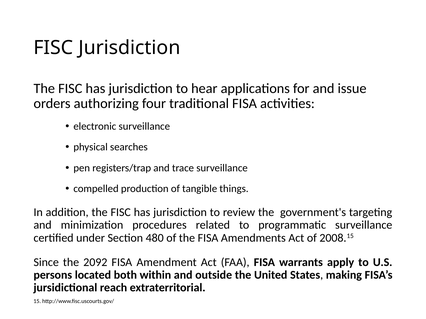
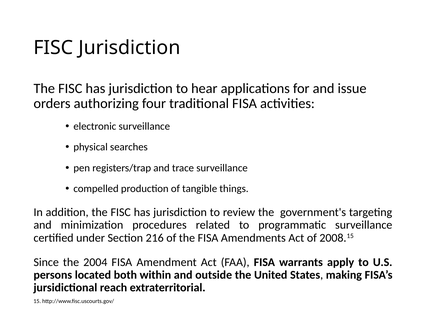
480: 480 -> 216
2092: 2092 -> 2004
